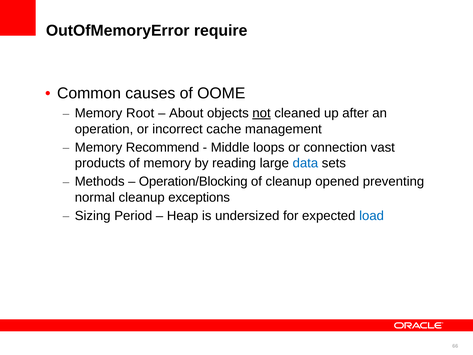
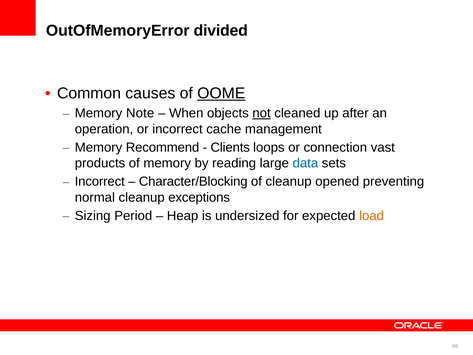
require: require -> divided
OOME underline: none -> present
Root: Root -> Note
About: About -> When
Middle: Middle -> Clients
Methods at (100, 181): Methods -> Incorrect
Operation/Blocking: Operation/Blocking -> Character/Blocking
load colour: blue -> orange
